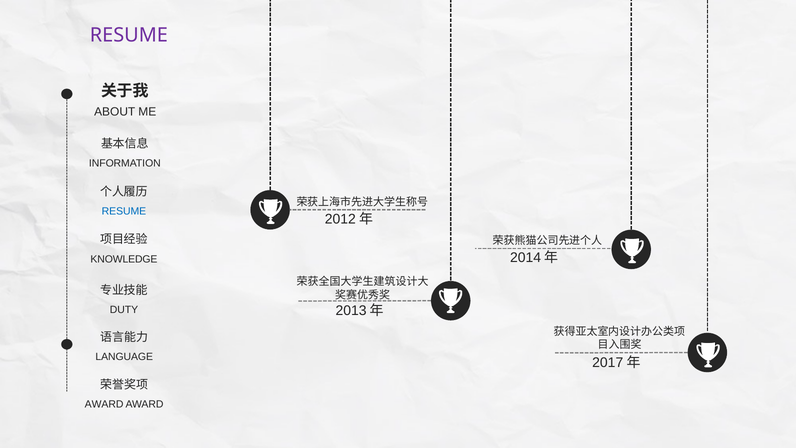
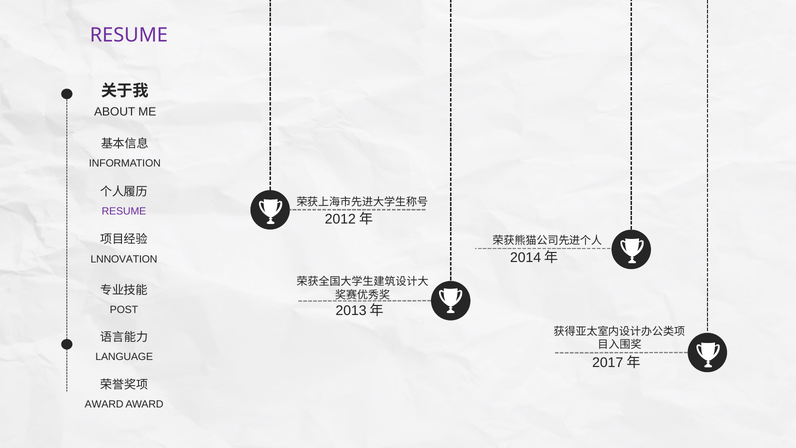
RESUME at (124, 211) colour: blue -> purple
KNOWLEDGE: KNOWLEDGE -> LNNOVATION
DUTY: DUTY -> POST
